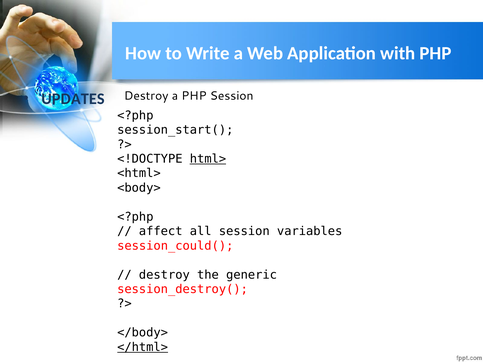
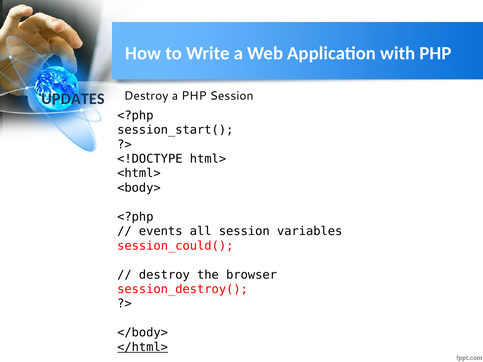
html> underline: present -> none
affect: affect -> events
generic: generic -> browser
